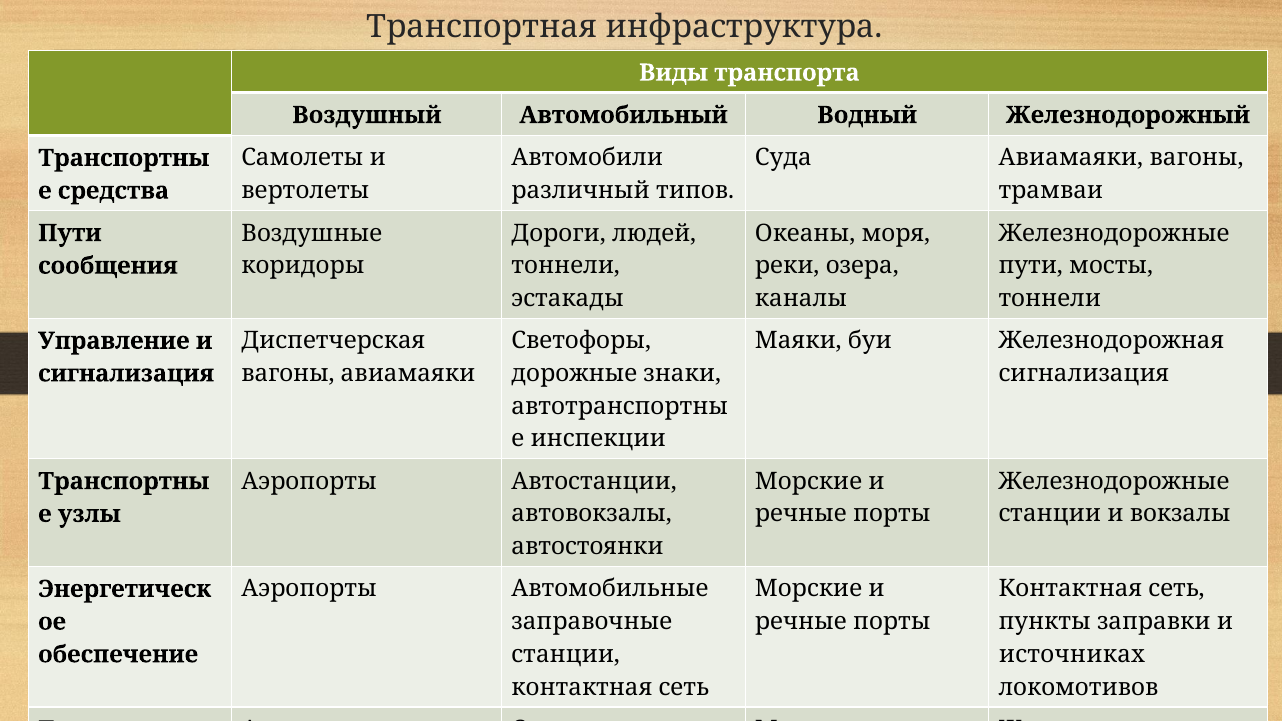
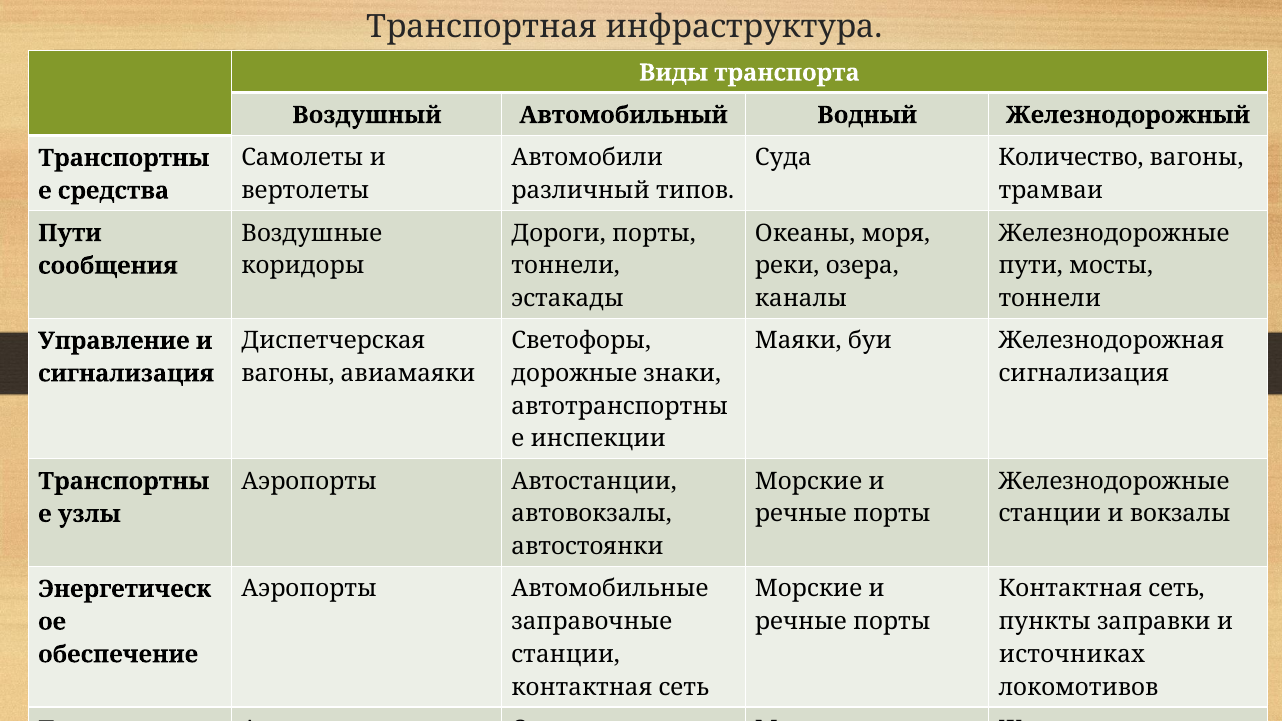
Суда Авиамаяки: Авиамаяки -> Количество
Дороги людей: людей -> порты
